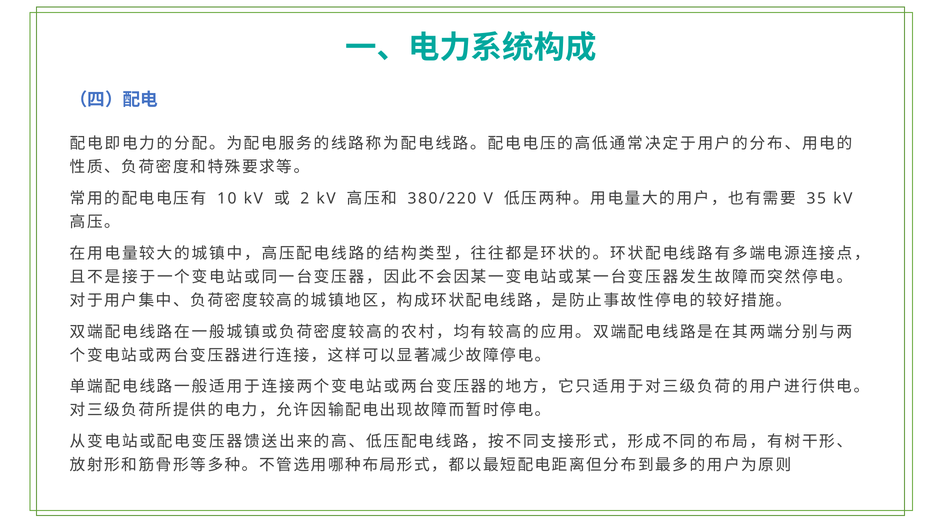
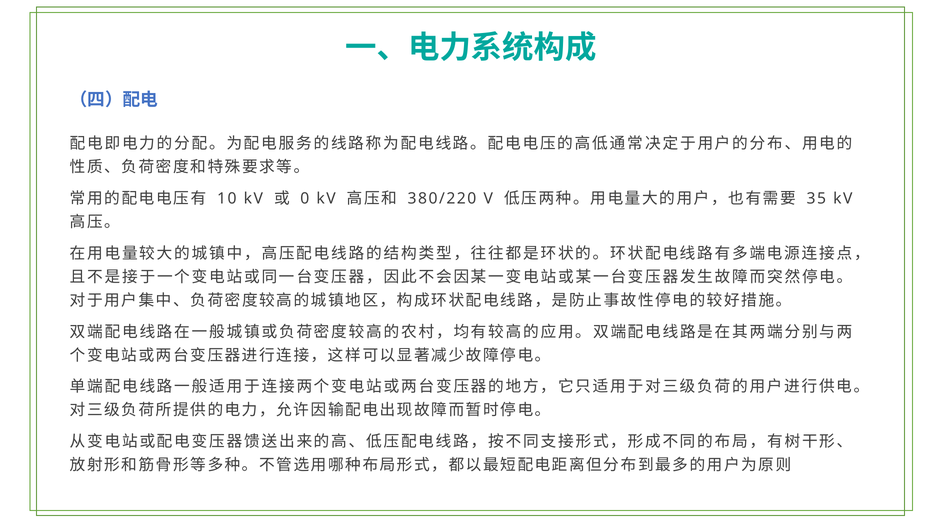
2: 2 -> 0
